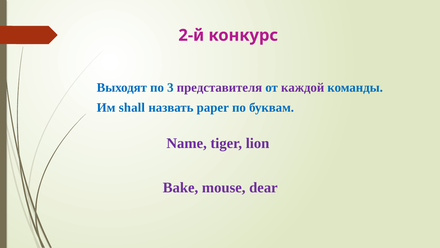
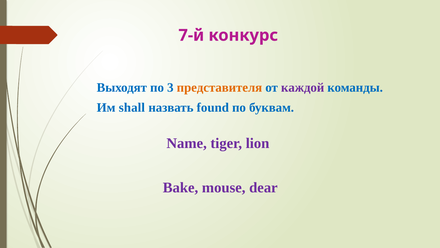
2-й: 2-й -> 7-й
представителя colour: purple -> orange
paper: paper -> found
